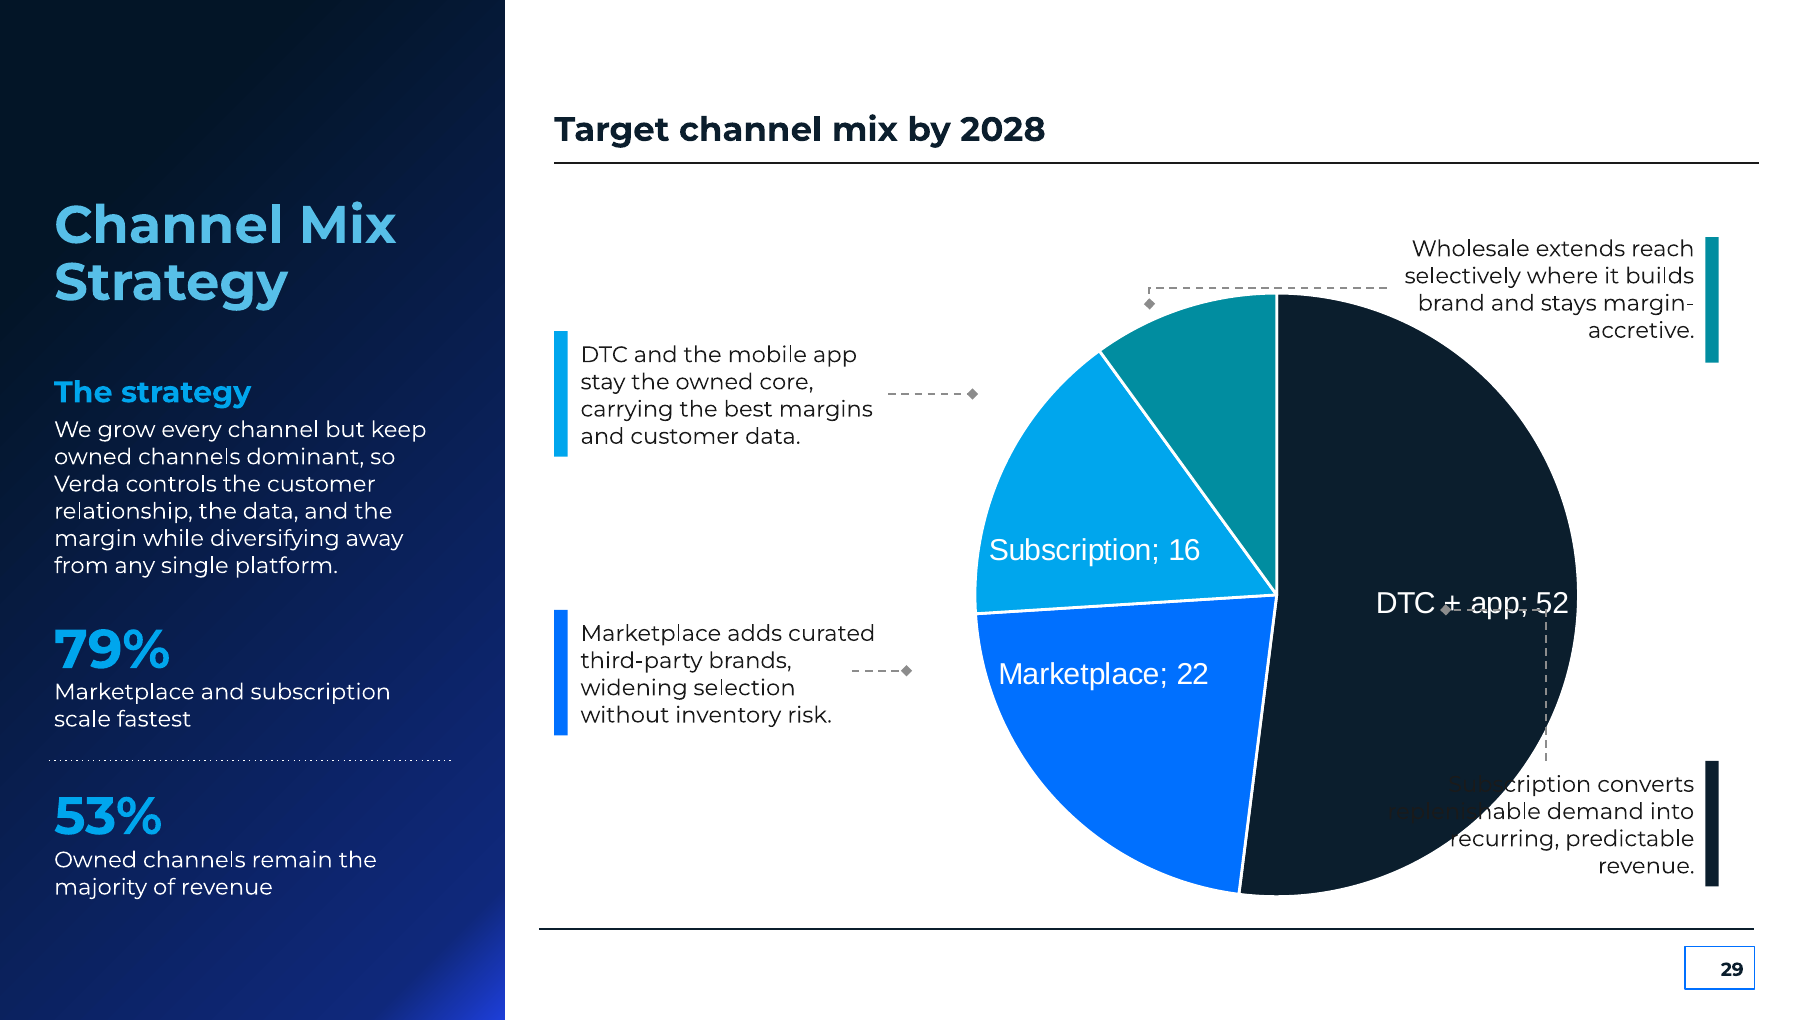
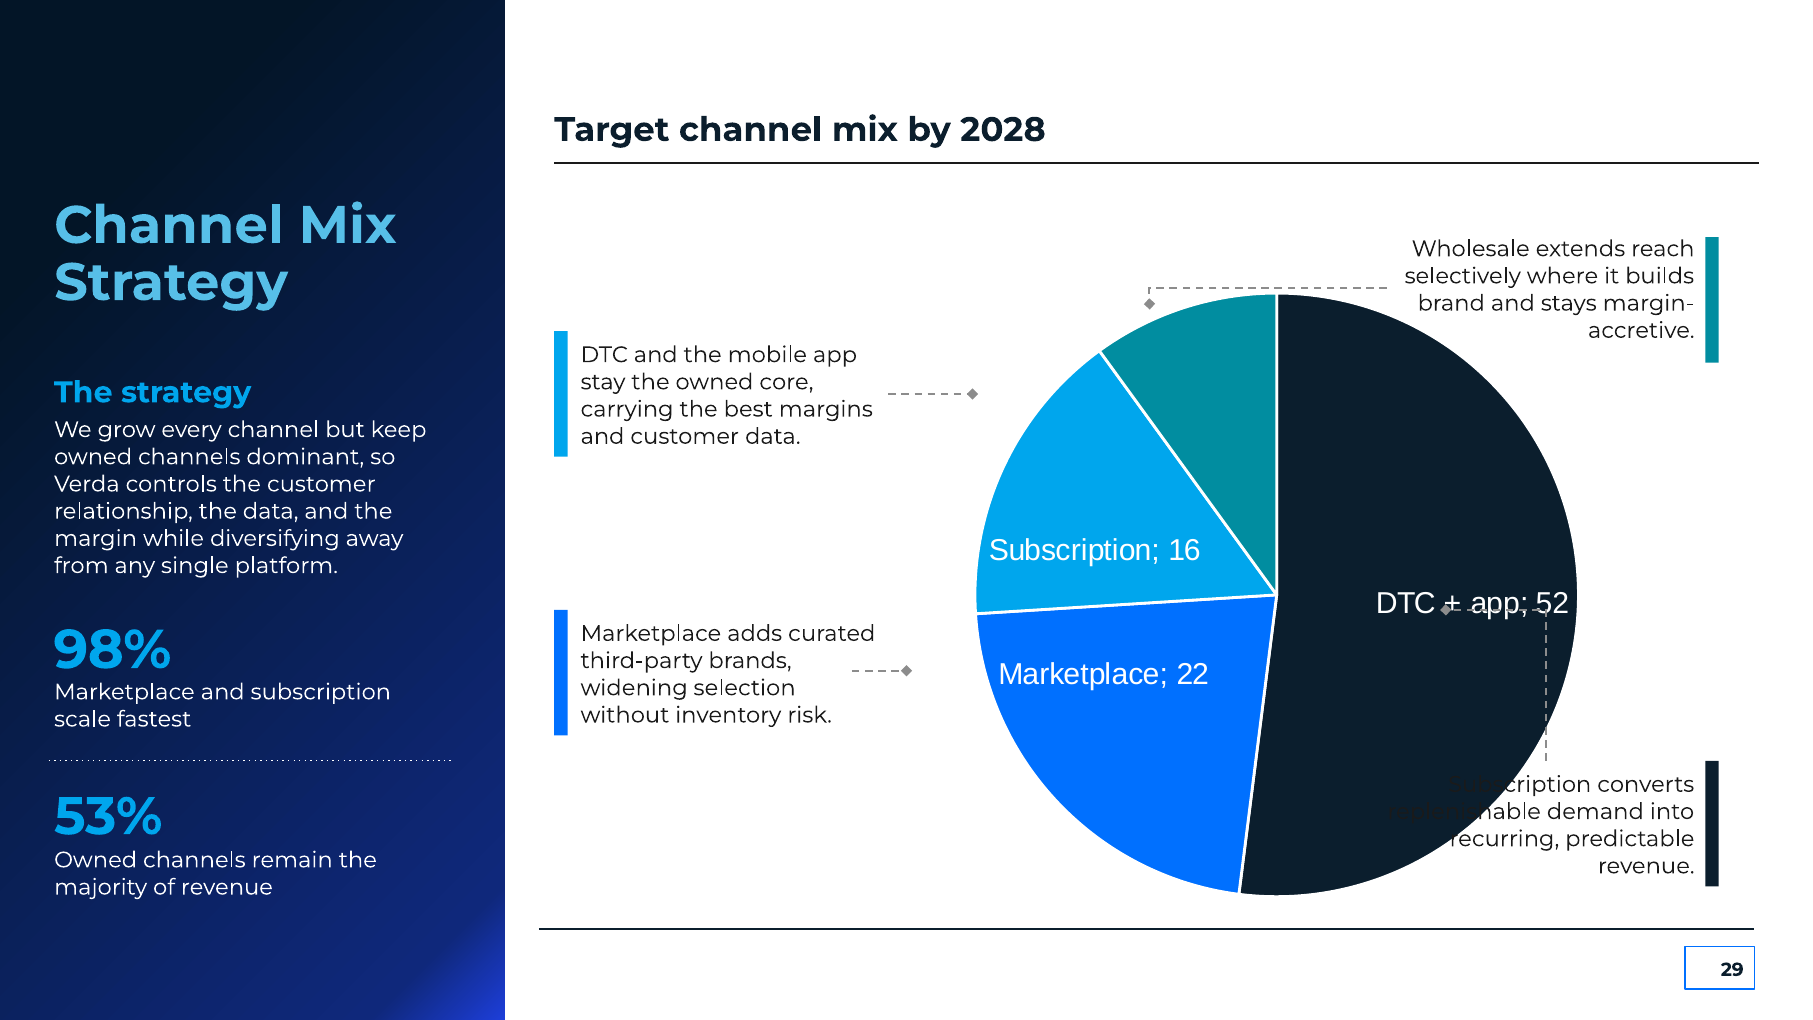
79%: 79% -> 98%
